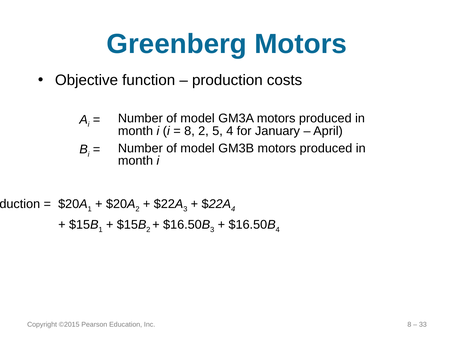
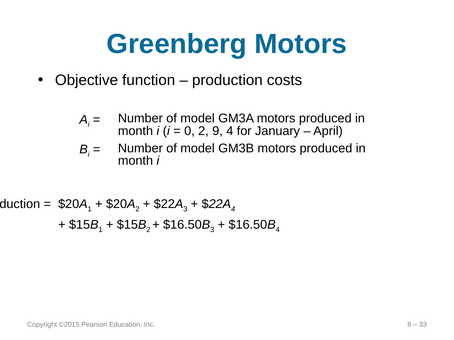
8 at (189, 131): 8 -> 0
5: 5 -> 9
